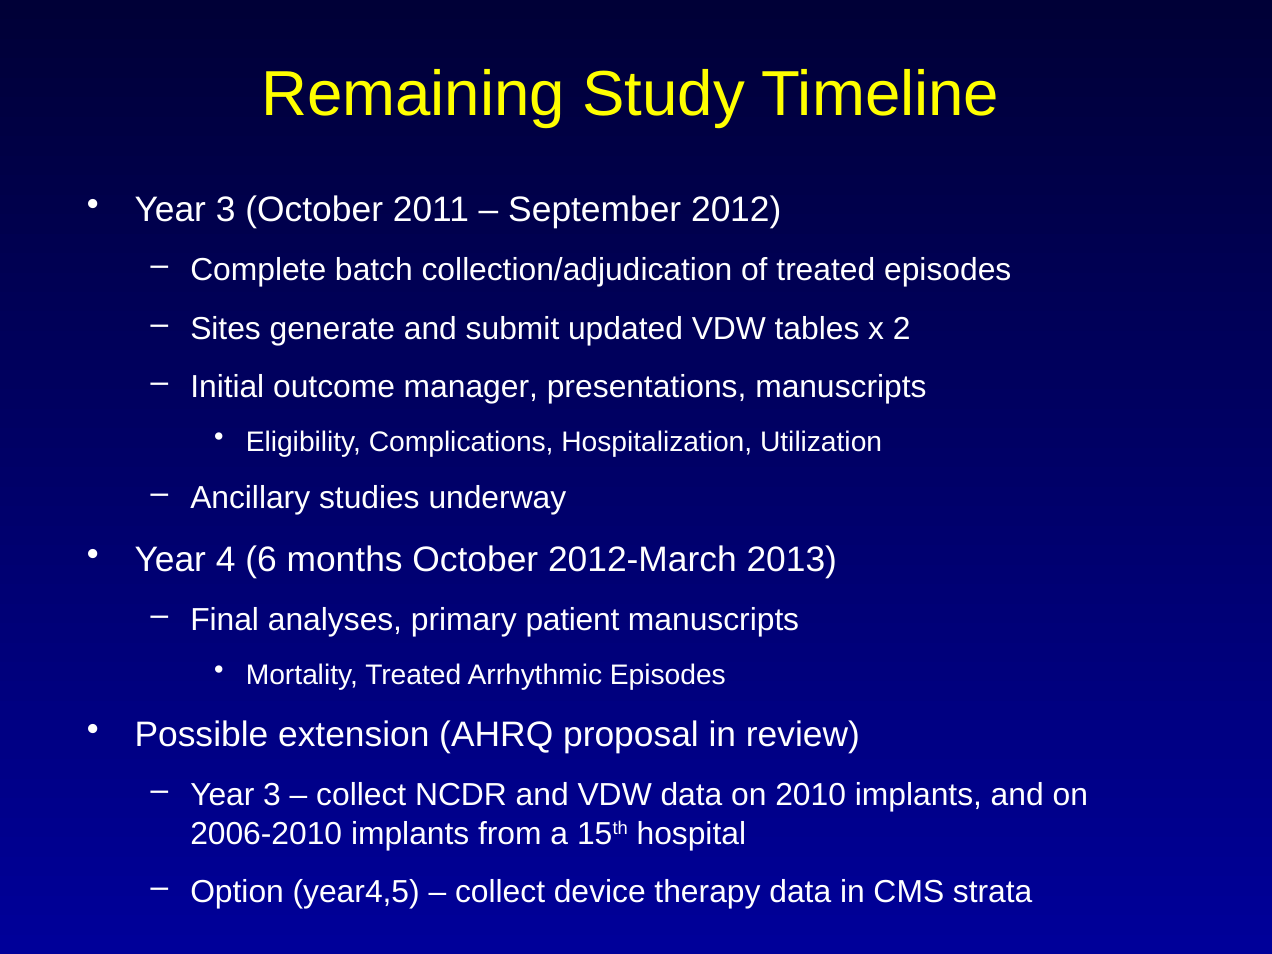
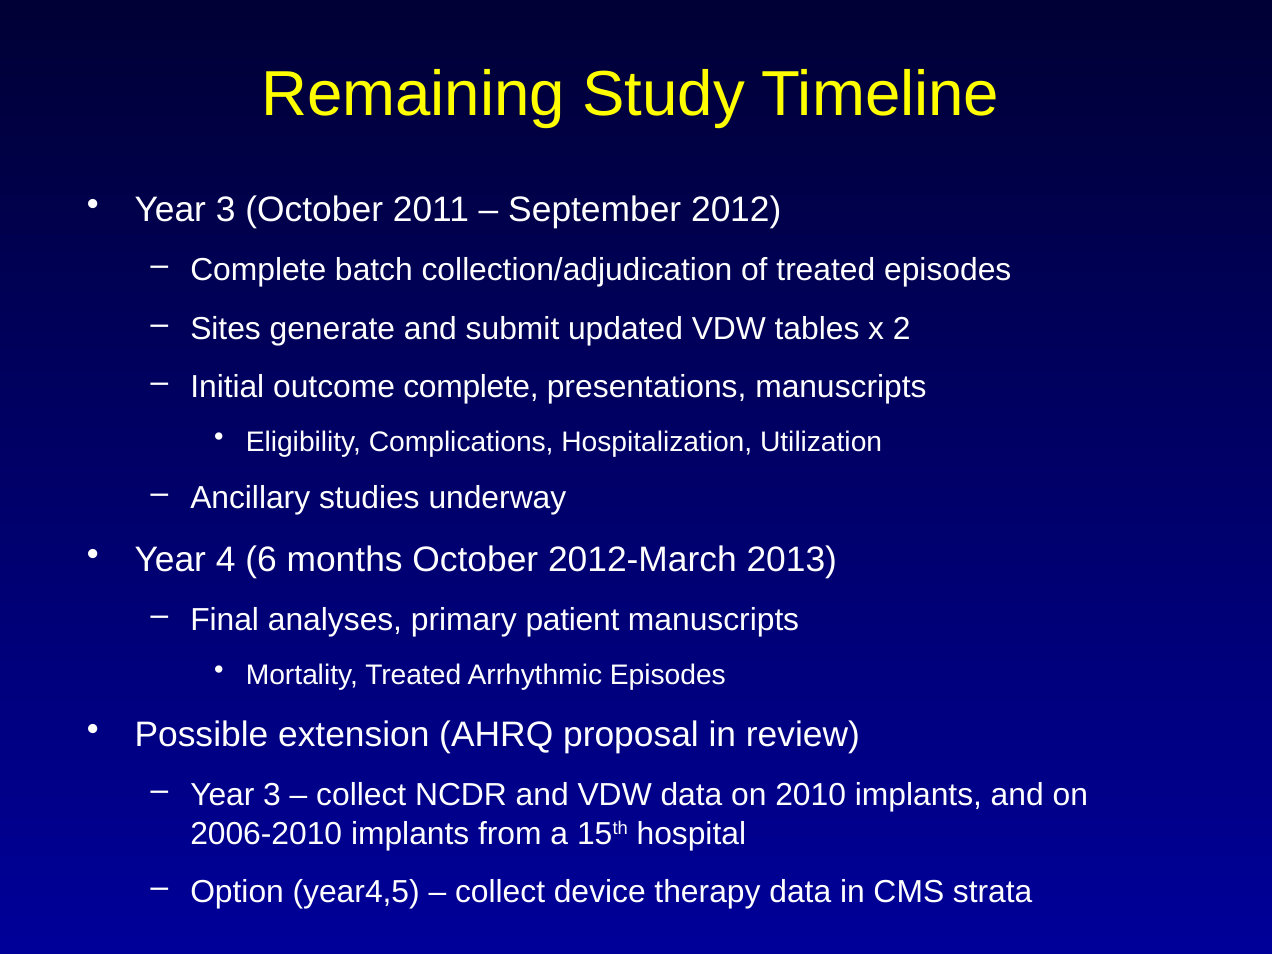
outcome manager: manager -> complete
